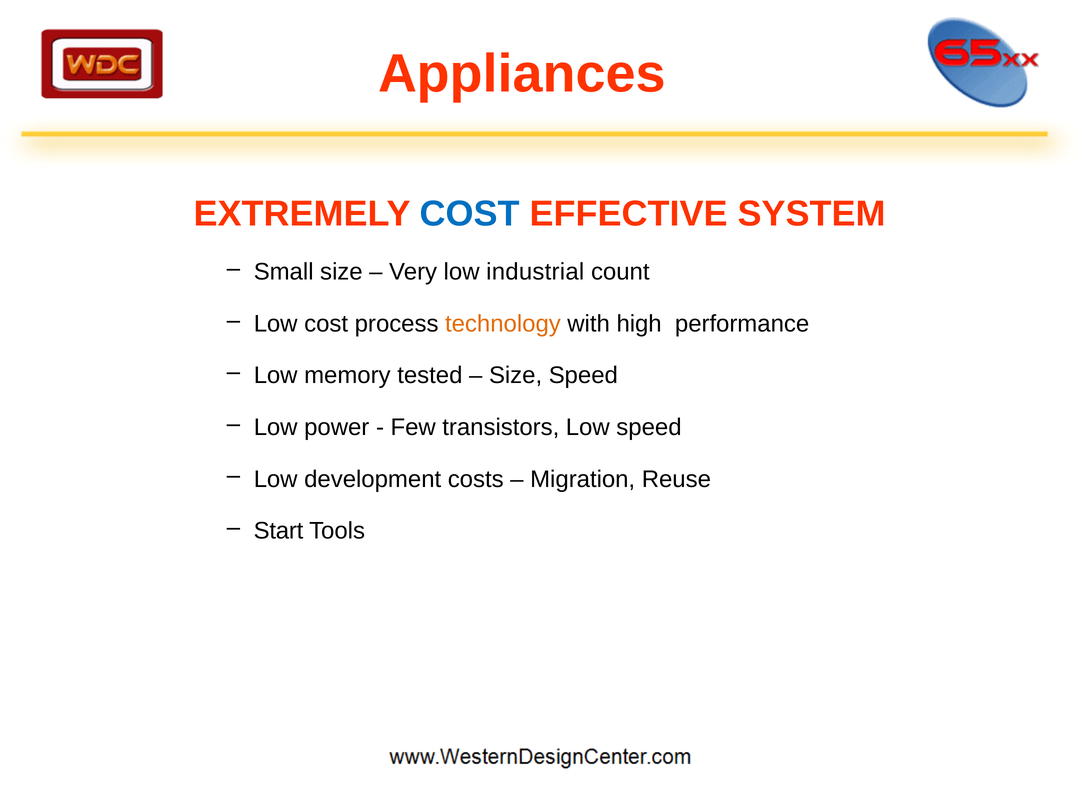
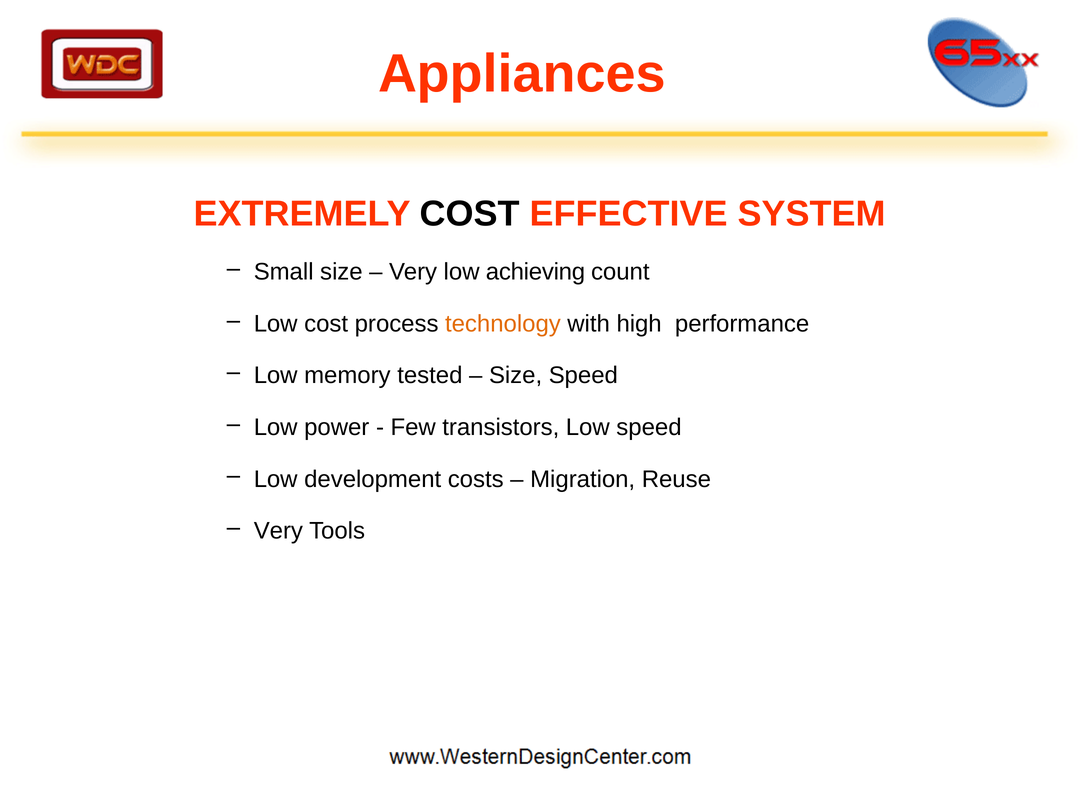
COST at (470, 214) colour: blue -> black
industrial: industrial -> achieving
Start at (278, 531): Start -> Very
